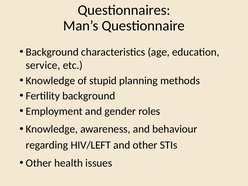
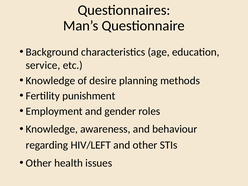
stupid: stupid -> desire
Fertility background: background -> punishment
